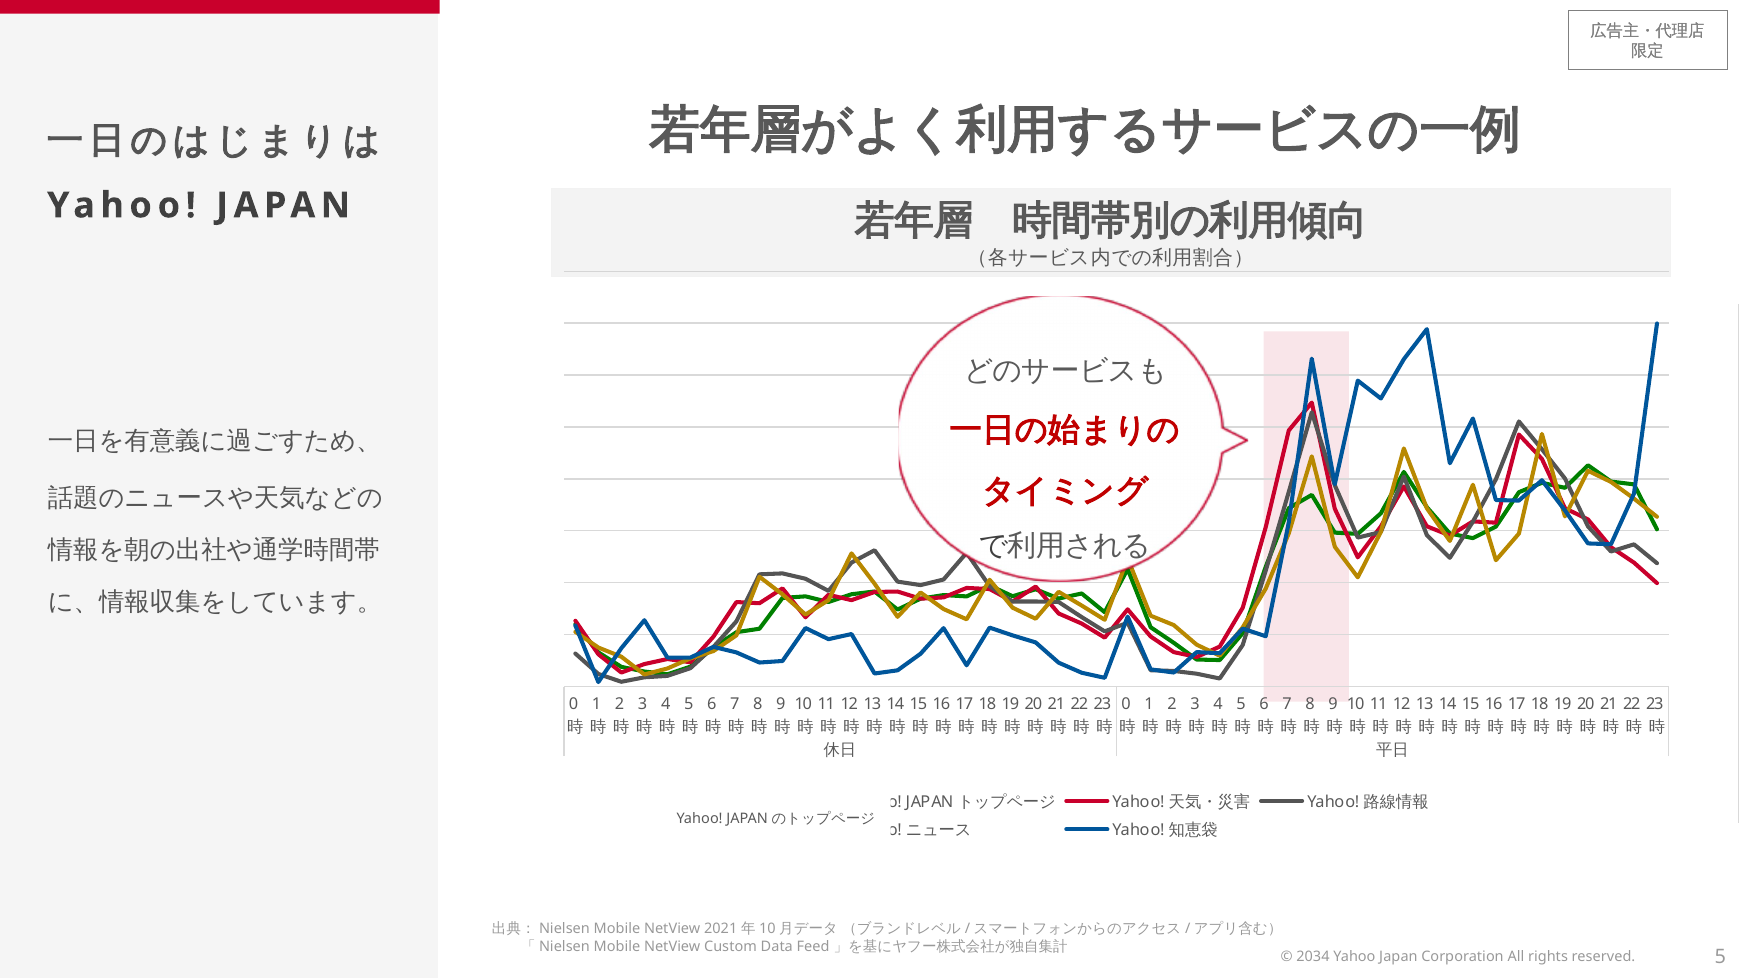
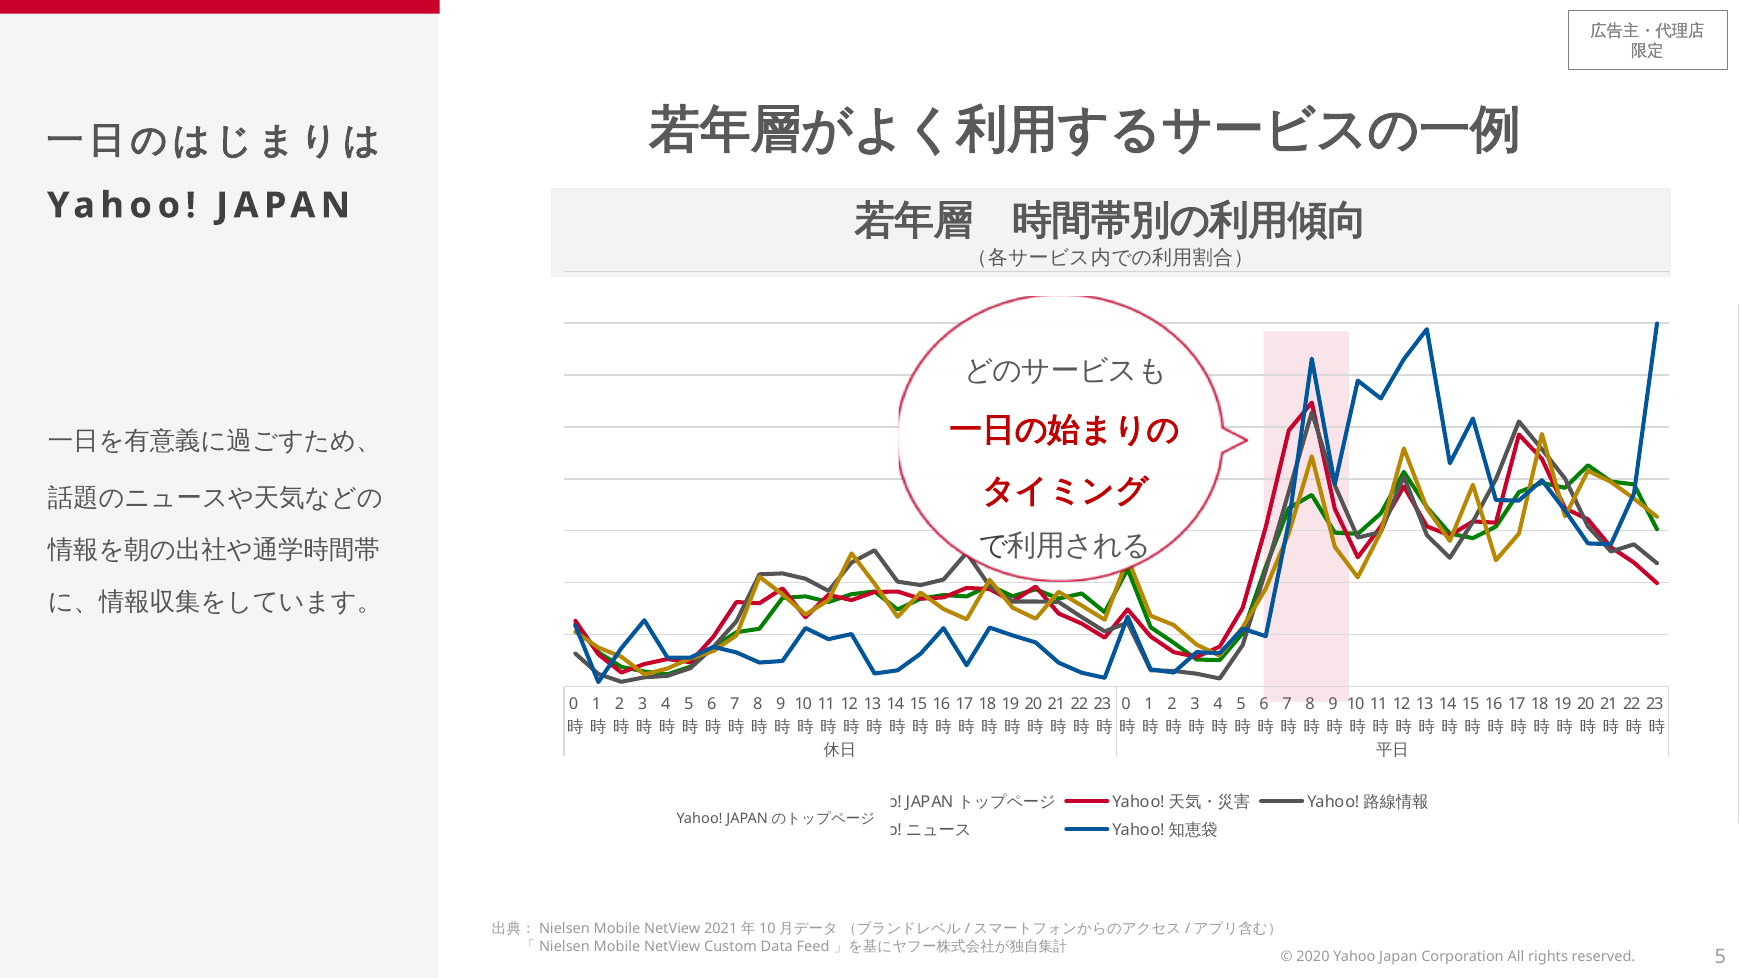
2034: 2034 -> 2020
